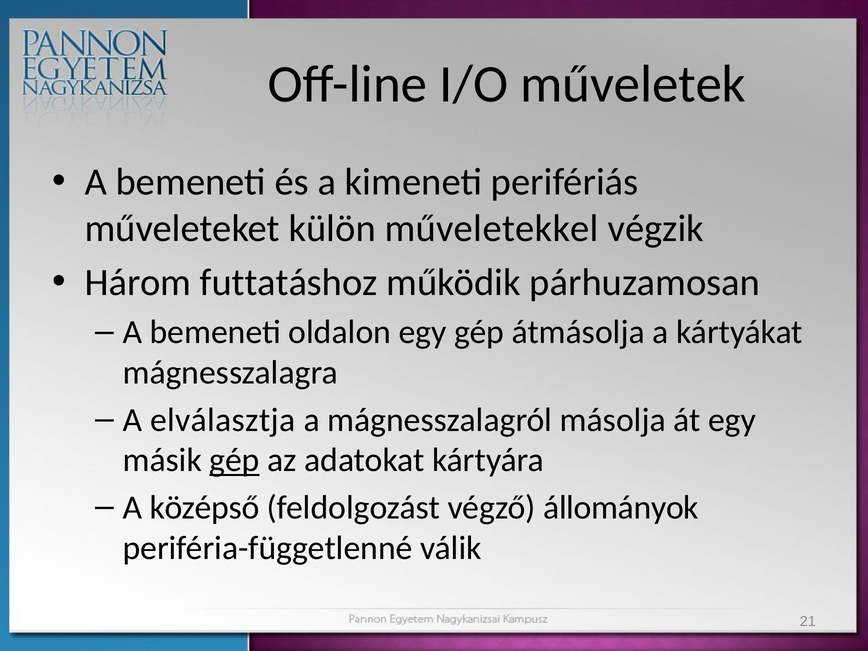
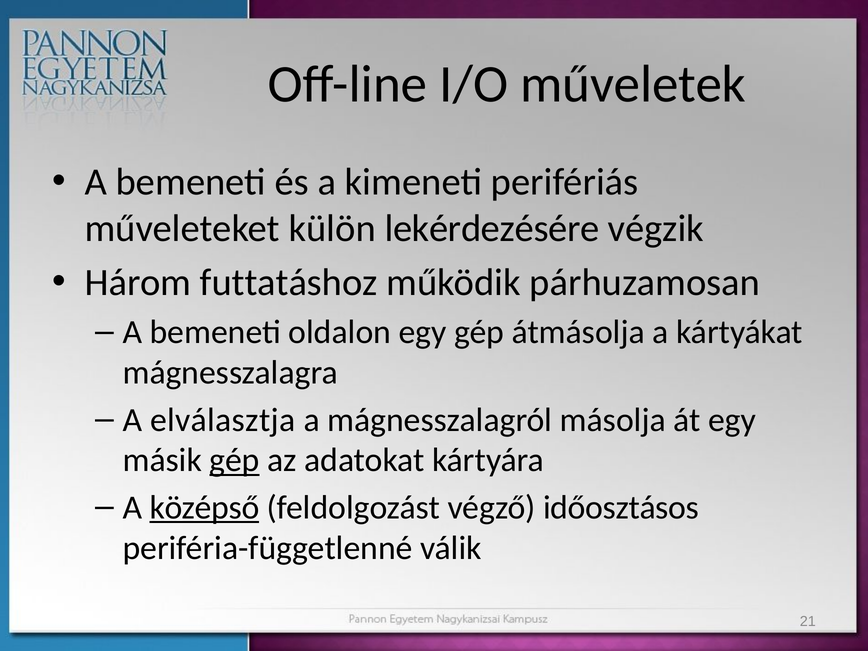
műveletekkel: műveletekkel -> lekérdezésére
középső underline: none -> present
állományok: állományok -> időosztásos
